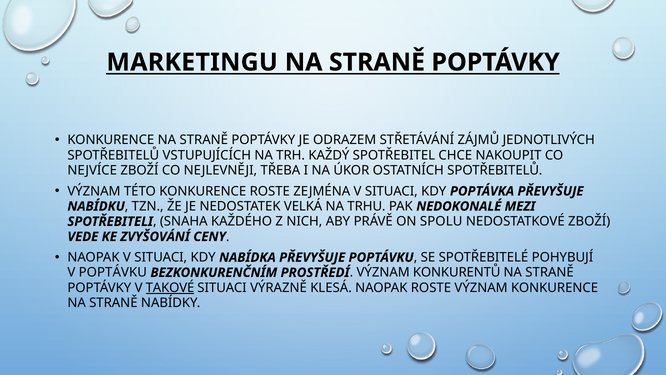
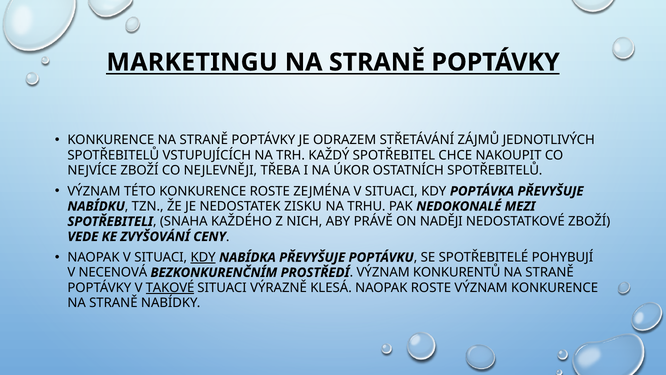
VELKÁ: VELKÁ -> ZISKU
SPOLU: SPOLU -> NADĚJI
KDY at (203, 257) underline: none -> present
V POPTÁVKU: POPTÁVKU -> NECENOVÁ
